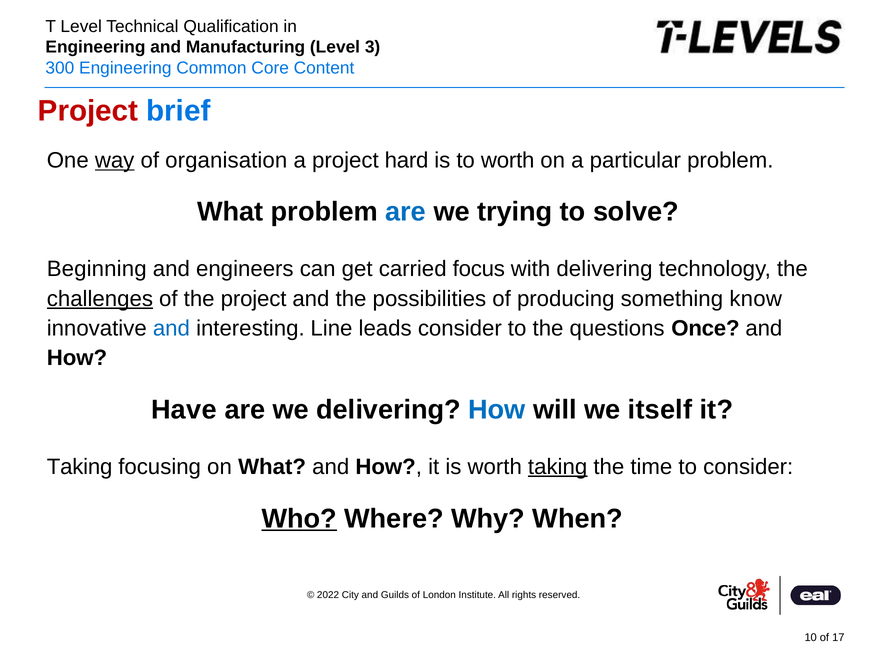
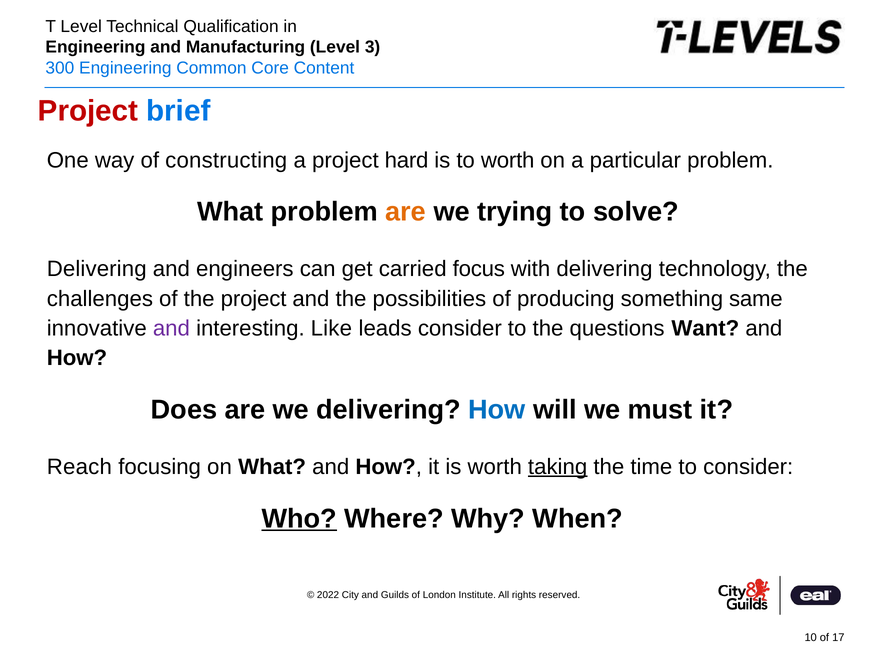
way underline: present -> none
organisation: organisation -> constructing
are at (406, 212) colour: blue -> orange
Beginning at (97, 269): Beginning -> Delivering
challenges underline: present -> none
know: know -> same
and at (171, 328) colour: blue -> purple
Line: Line -> Like
Once: Once -> Want
Have: Have -> Does
itself: itself -> must
Taking at (80, 467): Taking -> Reach
